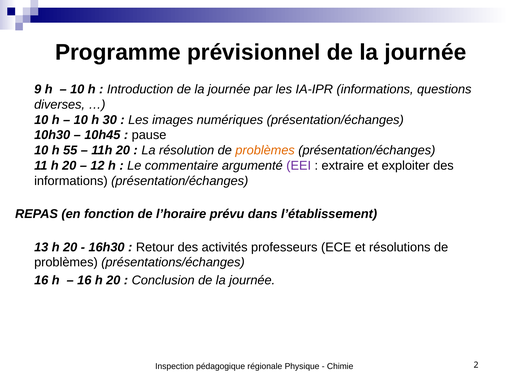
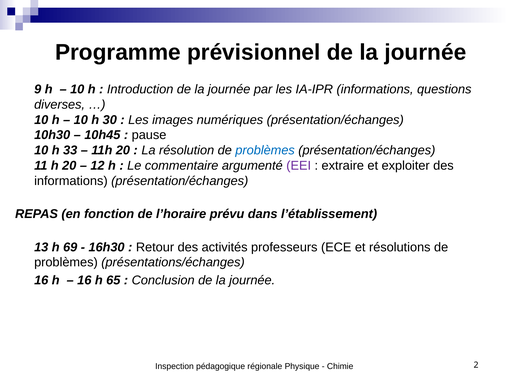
55: 55 -> 33
problèmes at (265, 150) colour: orange -> blue
13 h 20: 20 -> 69
16 h 20: 20 -> 65
